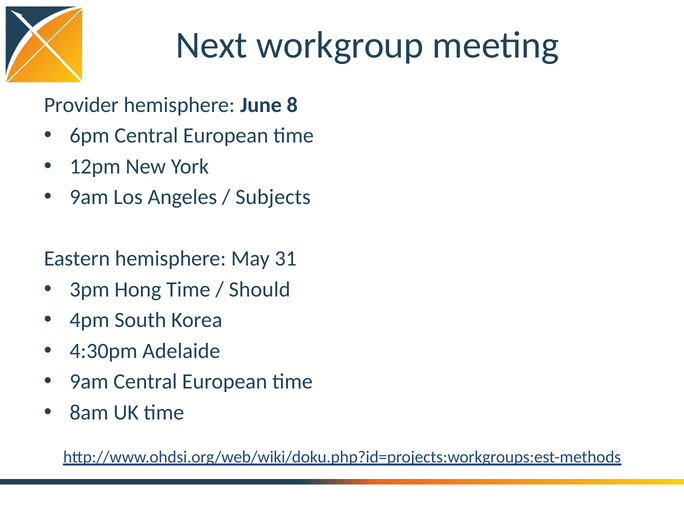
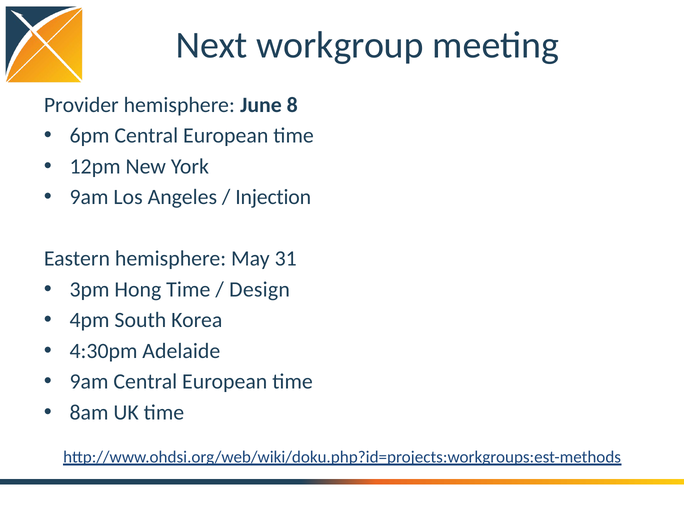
Subjects: Subjects -> Injection
Should: Should -> Design
